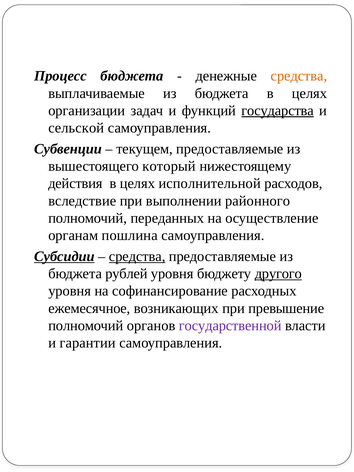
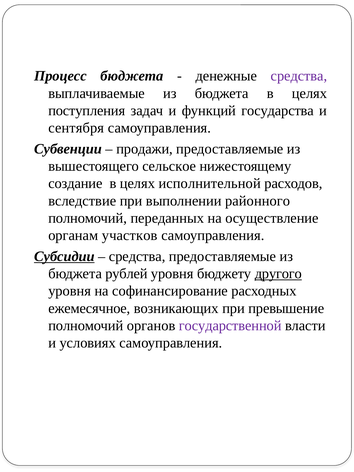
средства at (299, 76) colour: orange -> purple
организации: организации -> поступления
государства underline: present -> none
сельской: сельской -> сентября
текущем: текущем -> продажи
который: который -> сельское
действия: действия -> создание
пошлина: пошлина -> участков
средства at (137, 256) underline: present -> none
гарантии: гарантии -> условиях
